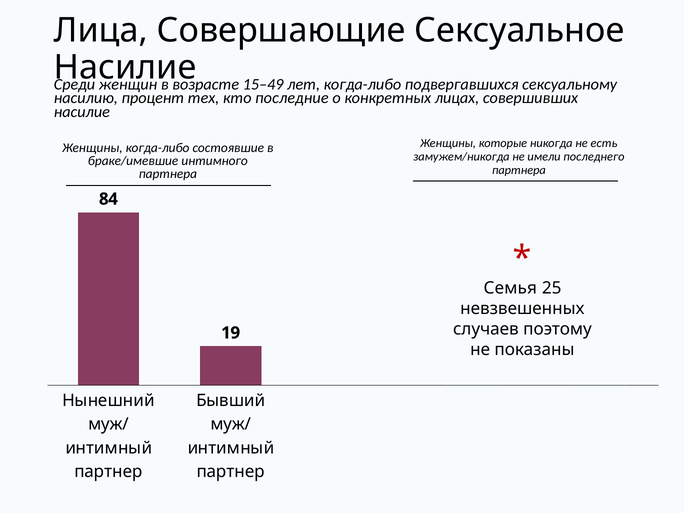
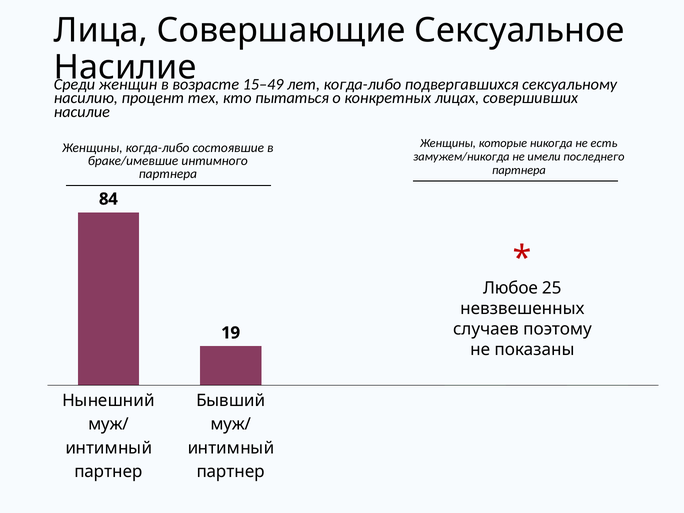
последние: последние -> пытаться
Семья: Семья -> Любое
